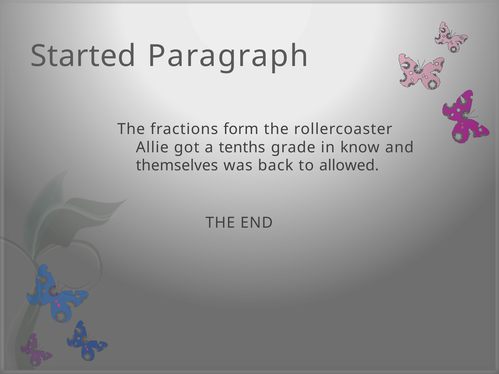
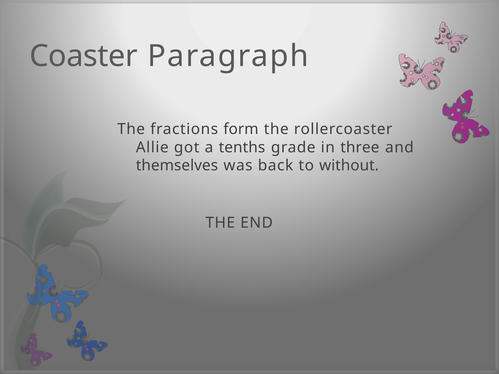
Started: Started -> Coaster
know: know -> three
allowed: allowed -> without
